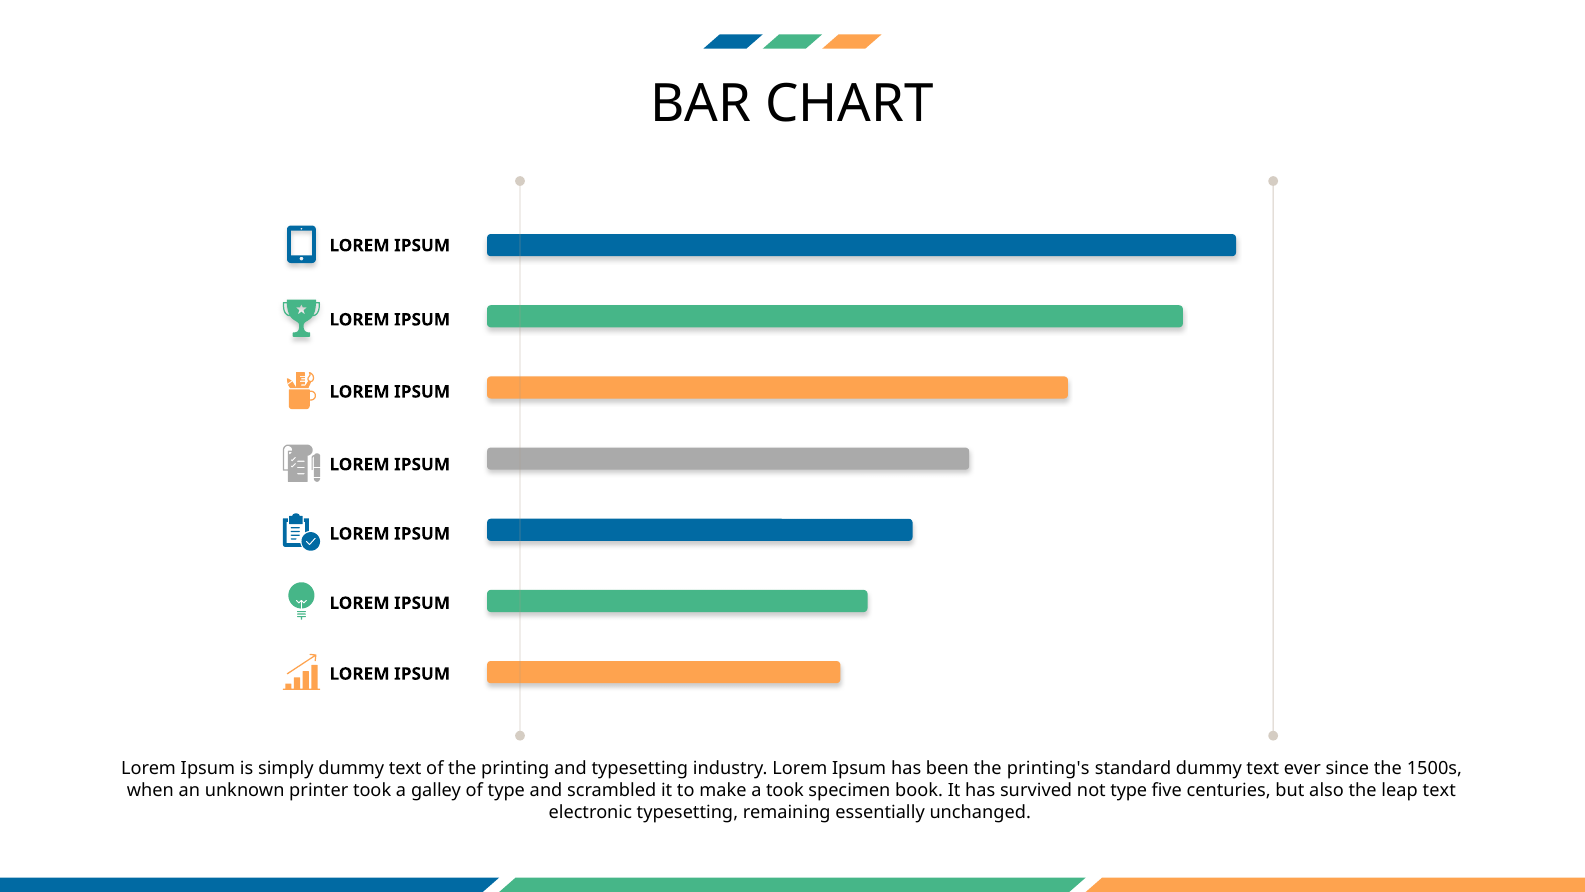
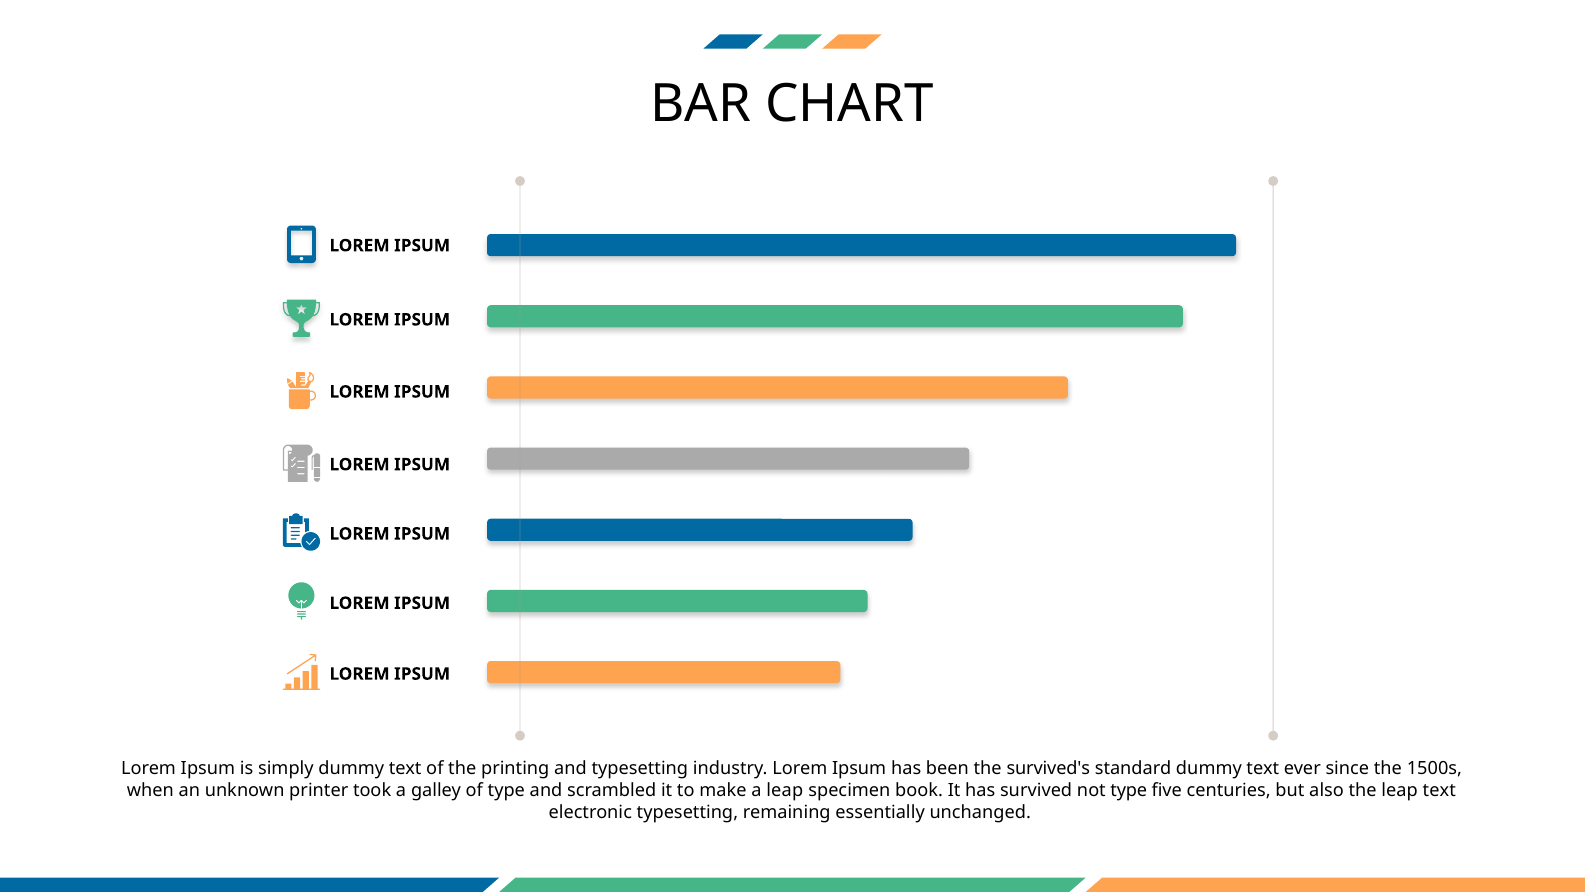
printing's: printing's -> survived's
a took: took -> leap
